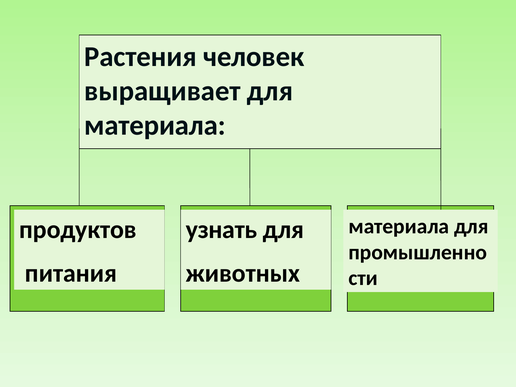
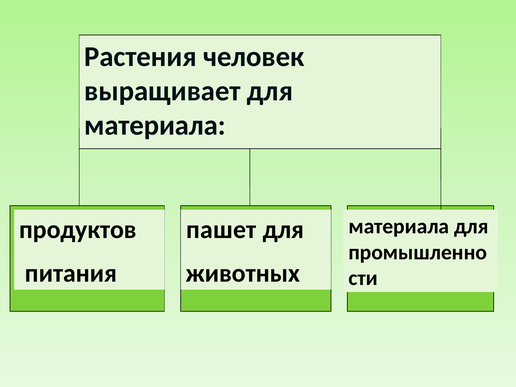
узнать: узнать -> пашет
